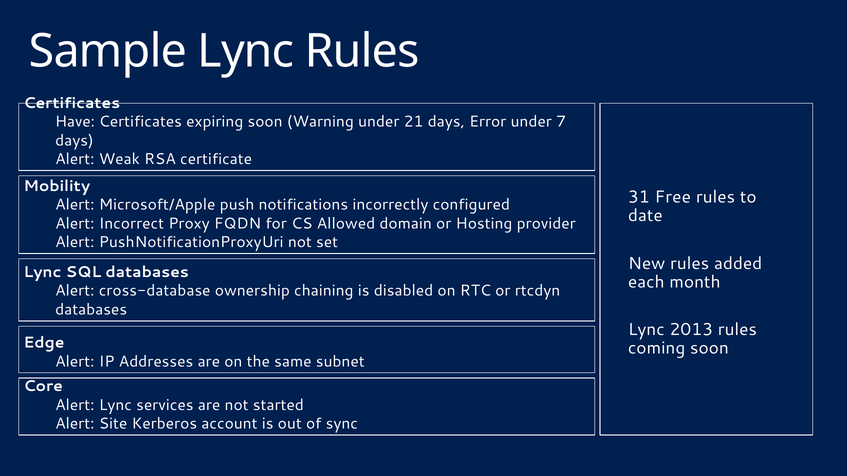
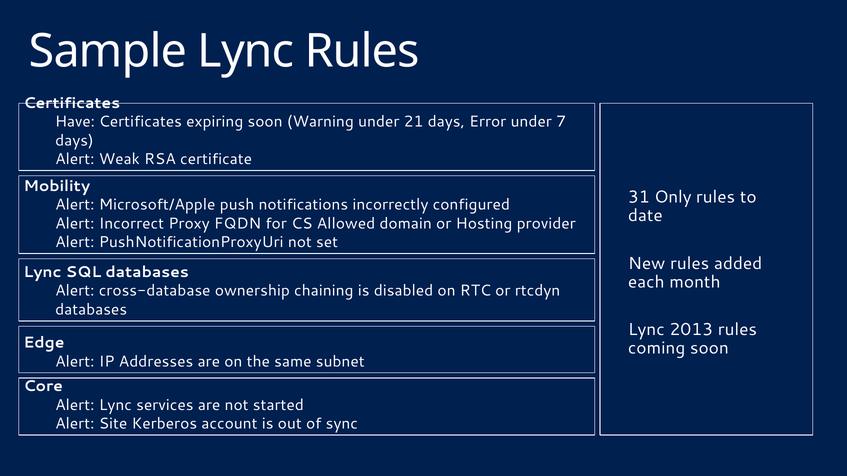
Free: Free -> Only
